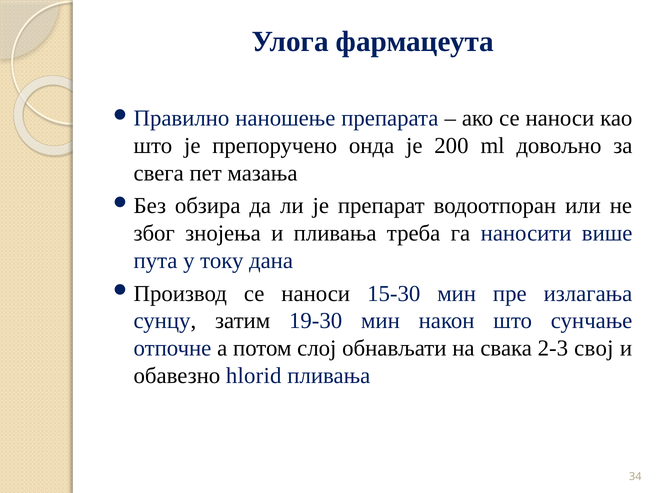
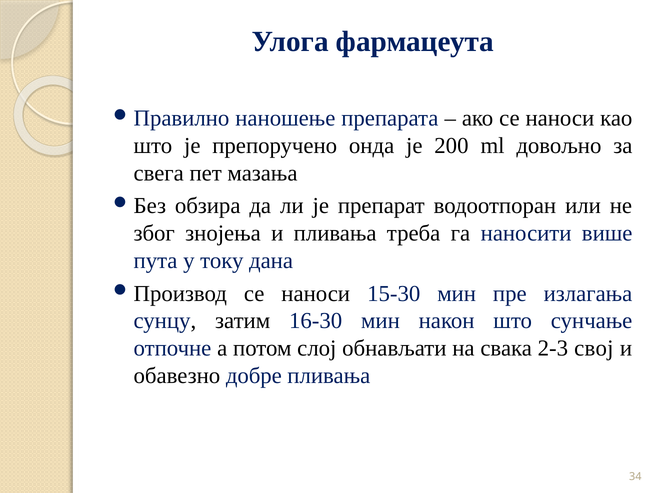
19-30: 19-30 -> 16-30
hlorid: hlorid -> добре
